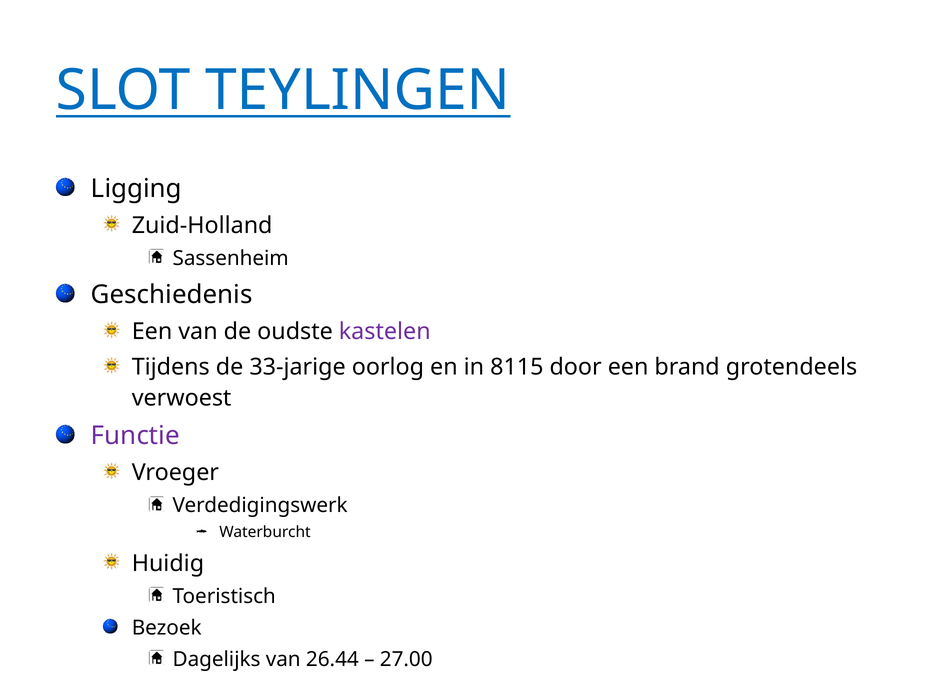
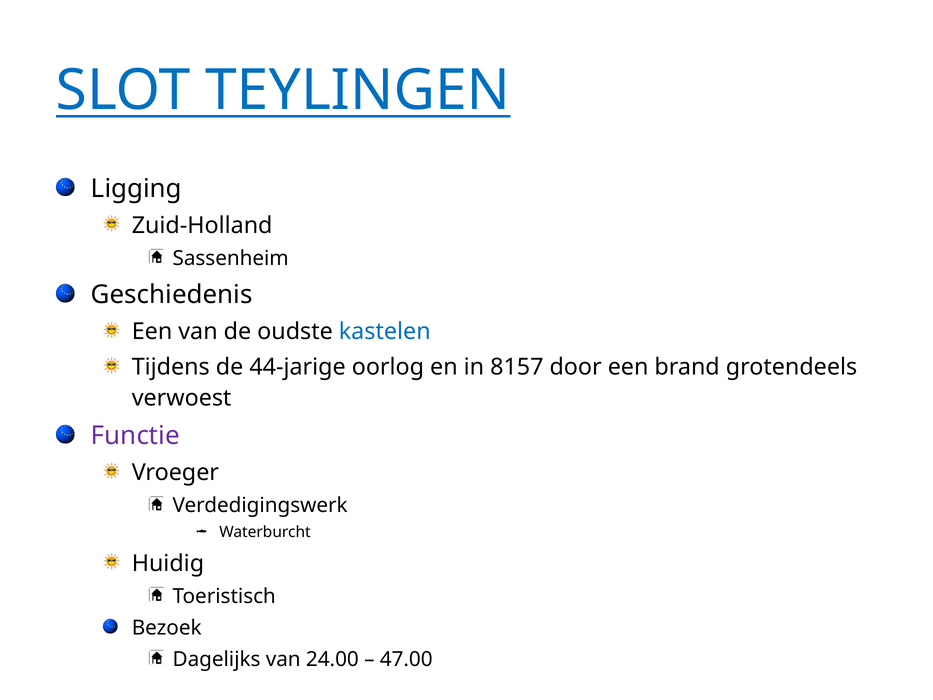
kastelen colour: purple -> blue
33-jarige: 33-jarige -> 44-jarige
8115: 8115 -> 8157
26.44: 26.44 -> 24.00
27.00: 27.00 -> 47.00
